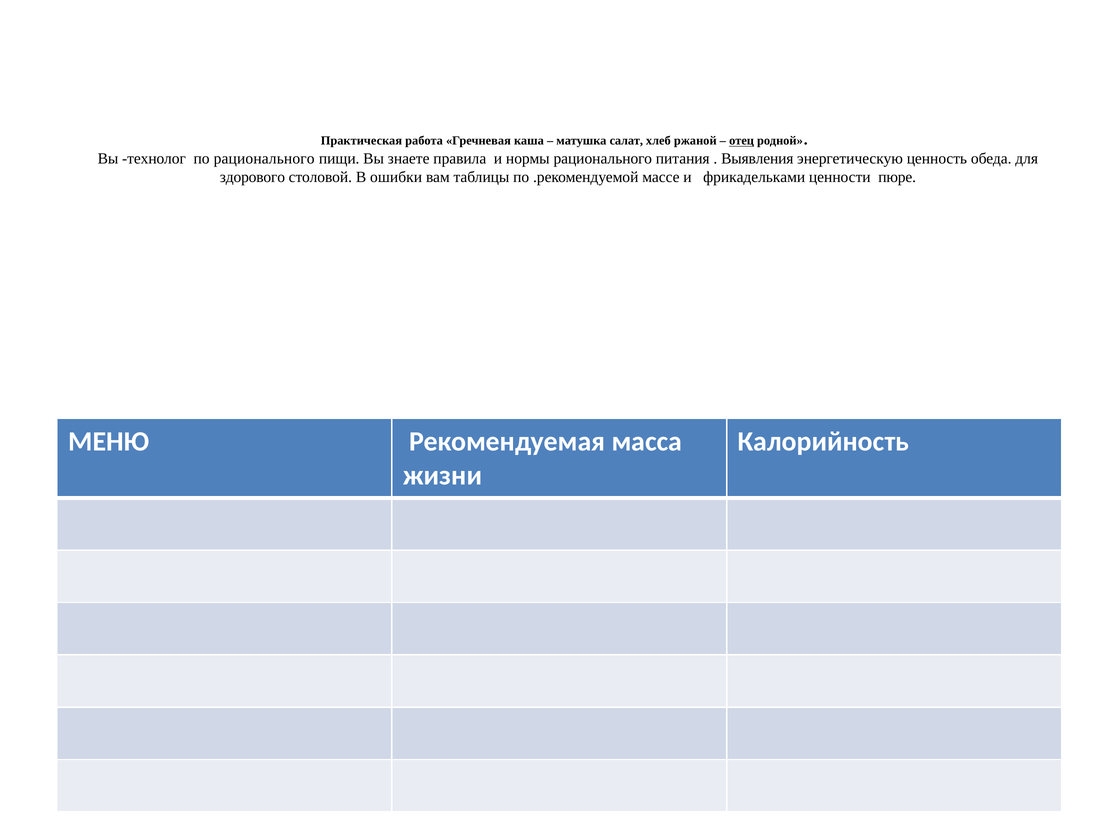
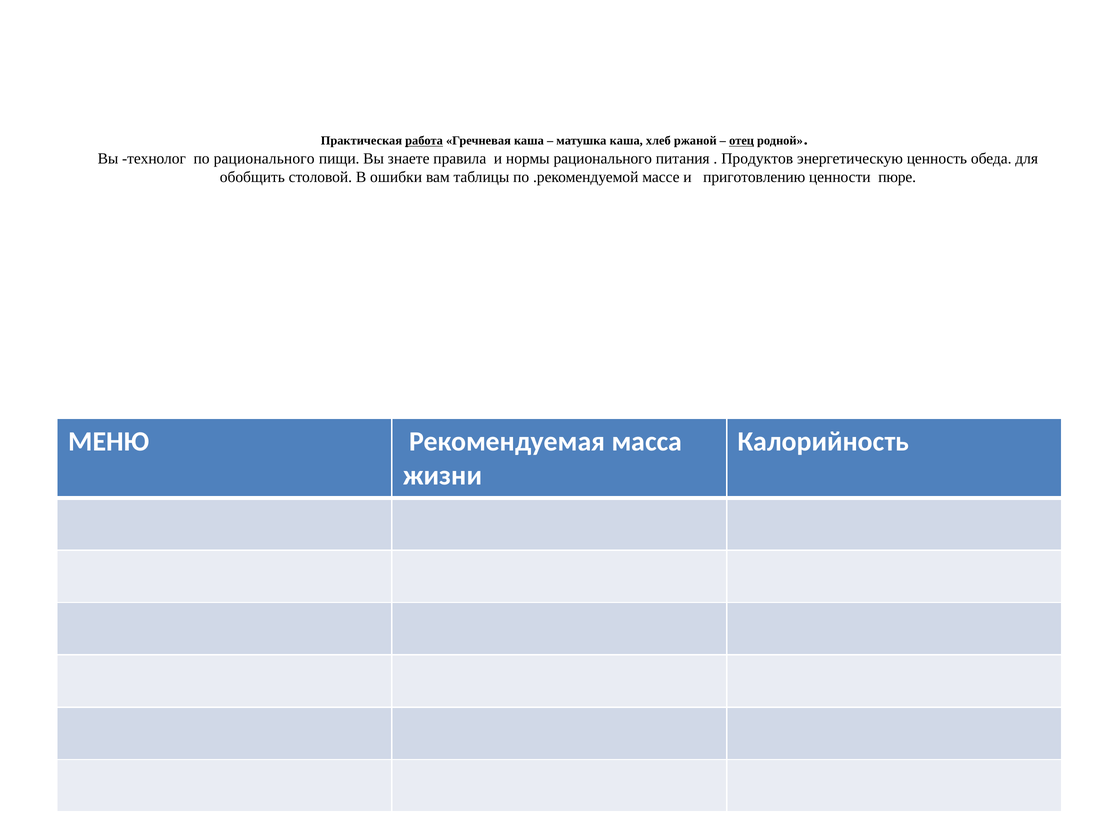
работа underline: none -> present
матушка салат: салат -> каша
Выявления: Выявления -> Продуктов
здорового: здорового -> обобщить
фрикадельками: фрикадельками -> приготовлению
